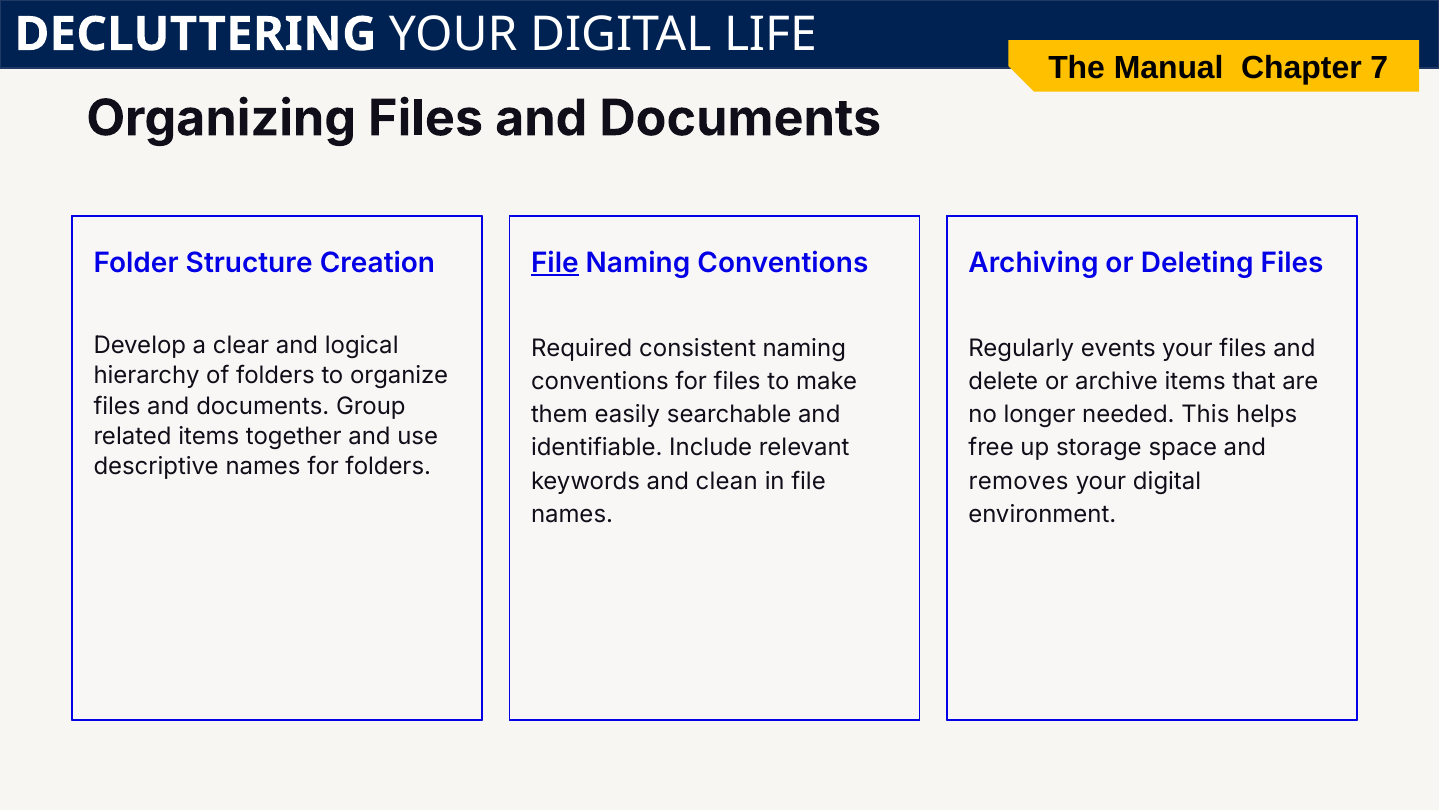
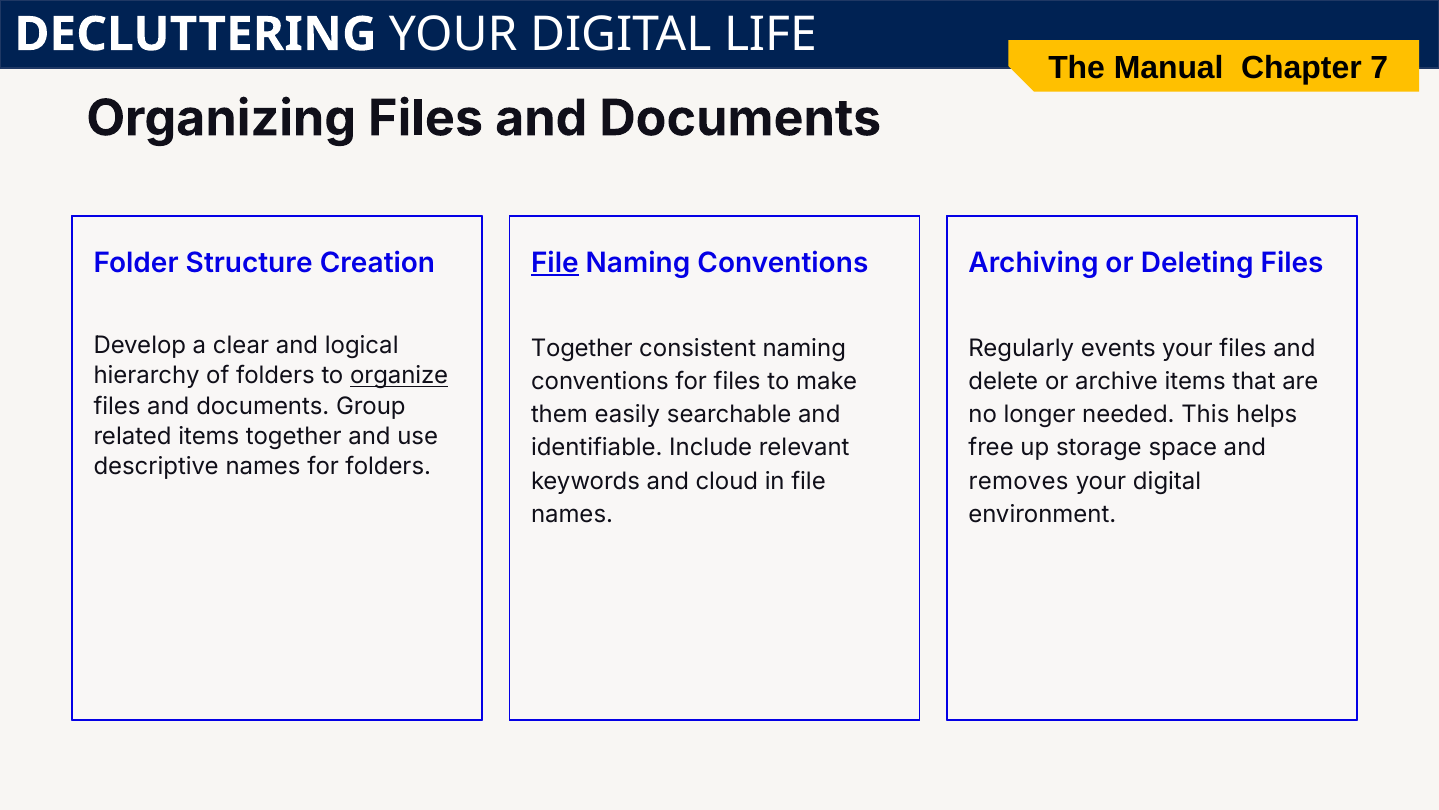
Required at (582, 348): Required -> Together
organize underline: none -> present
clean: clean -> cloud
